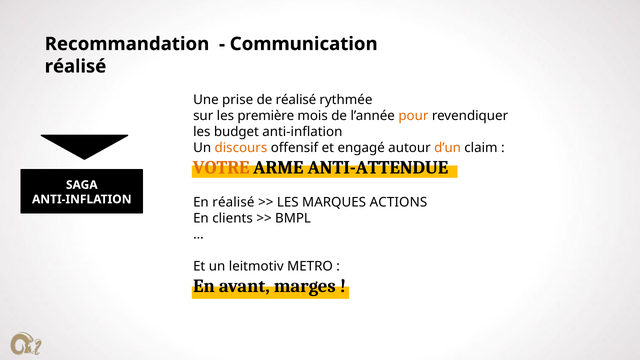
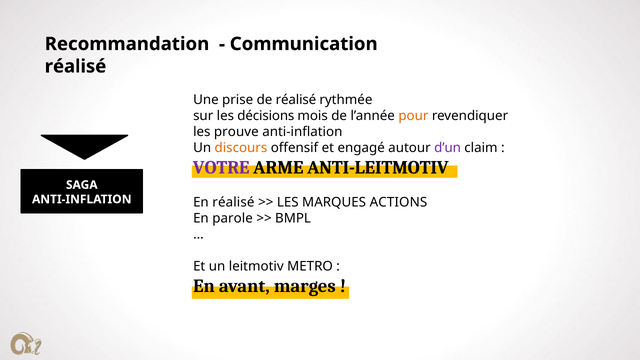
première: première -> décisions
budget: budget -> prouve
d’un colour: orange -> purple
VOTRE colour: orange -> purple
ANTI-ATTENDUE: ANTI-ATTENDUE -> ANTI-LEITMOTIV
clients: clients -> parole
